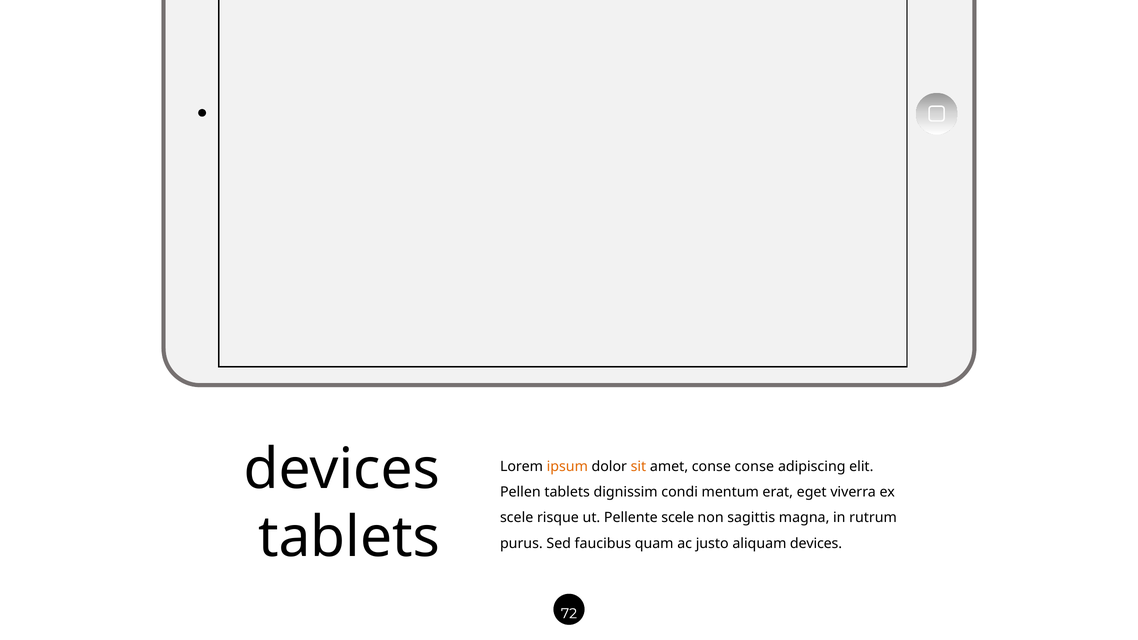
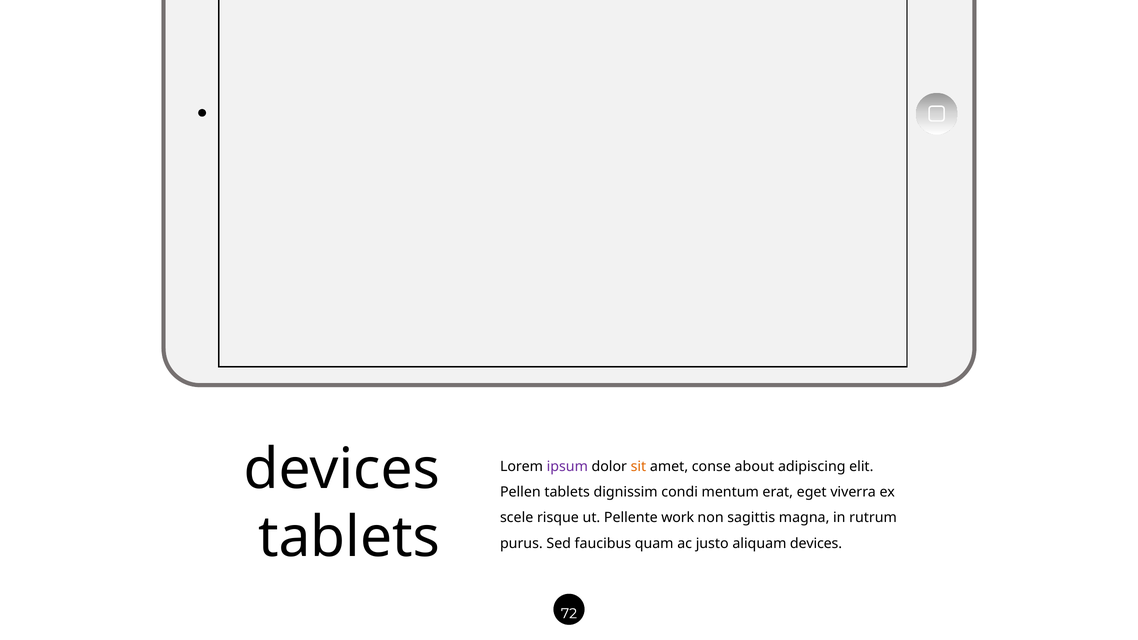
ipsum colour: orange -> purple
conse conse: conse -> about
Pellente scele: scele -> work
